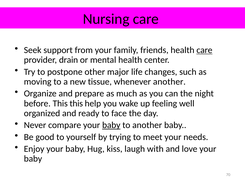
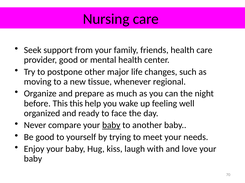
care at (204, 50) underline: present -> none
provider drain: drain -> good
whenever another: another -> regional
